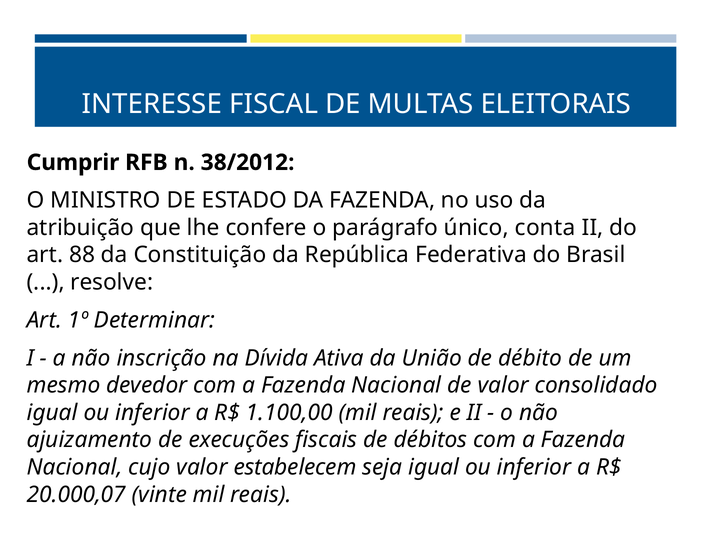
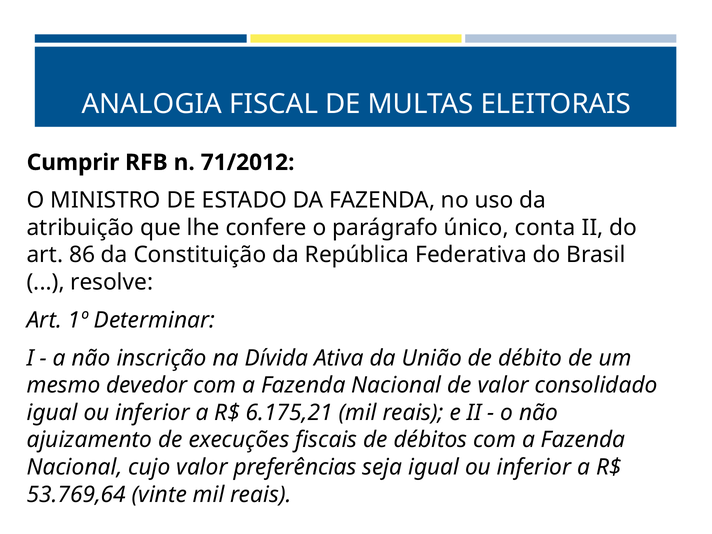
INTERESSE: INTERESSE -> ANALOGIA
38/2012: 38/2012 -> 71/2012
88: 88 -> 86
1.100,00: 1.100,00 -> 6.175,21
estabelecem: estabelecem -> preferências
20.000,07: 20.000,07 -> 53.769,64
